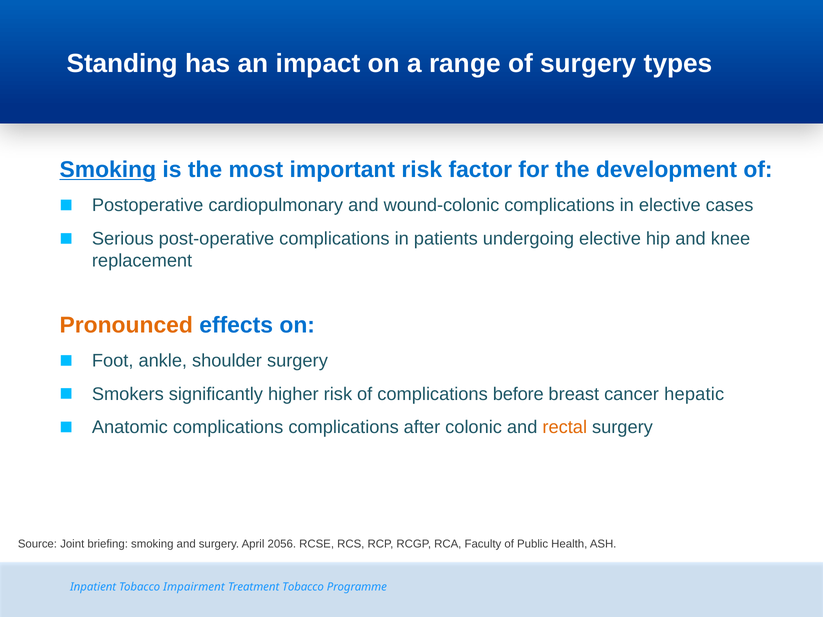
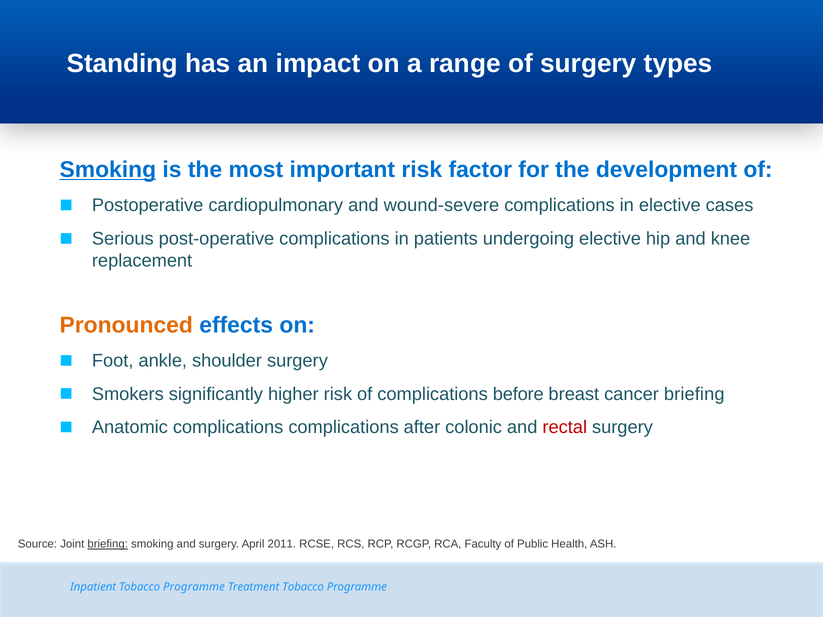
wound-colonic: wound-colonic -> wound-severe
cancer hepatic: hepatic -> briefing
rectal colour: orange -> red
briefing at (108, 544) underline: none -> present
2056: 2056 -> 2011
Inpatient Tobacco Impairment: Impairment -> Programme
